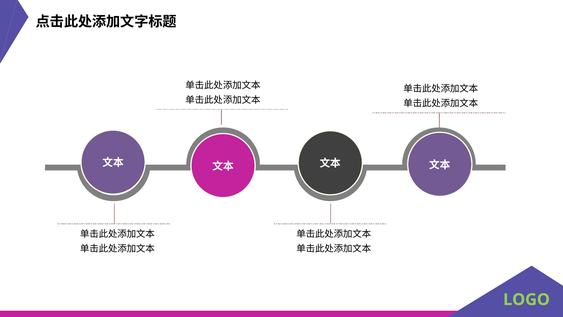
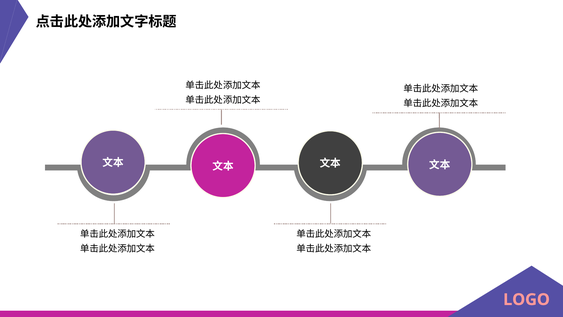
LOGO colour: light green -> pink
